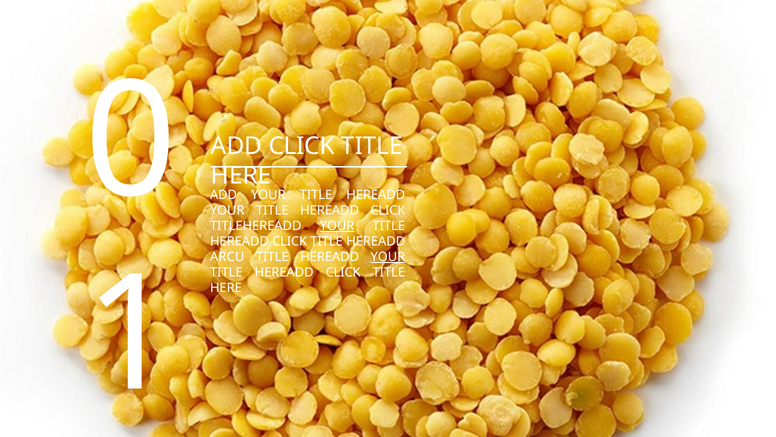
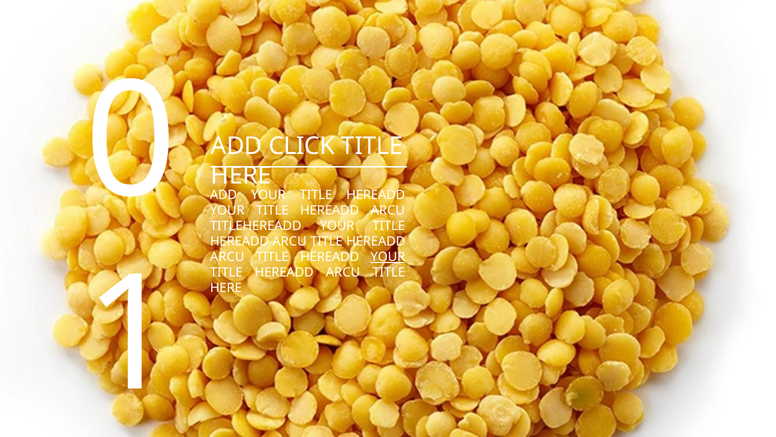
CLICK at (388, 210): CLICK -> ARCU
YOUR at (337, 226) underline: present -> none
CLICK at (290, 241): CLICK -> ARCU
CLICK at (343, 272): CLICK -> ARCU
